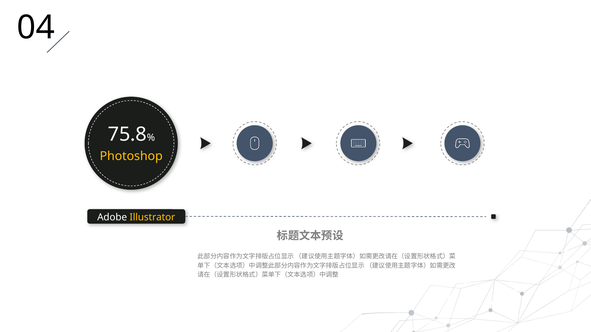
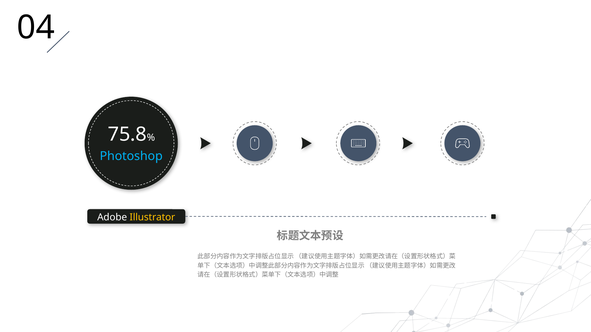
Photoshop colour: yellow -> light blue
